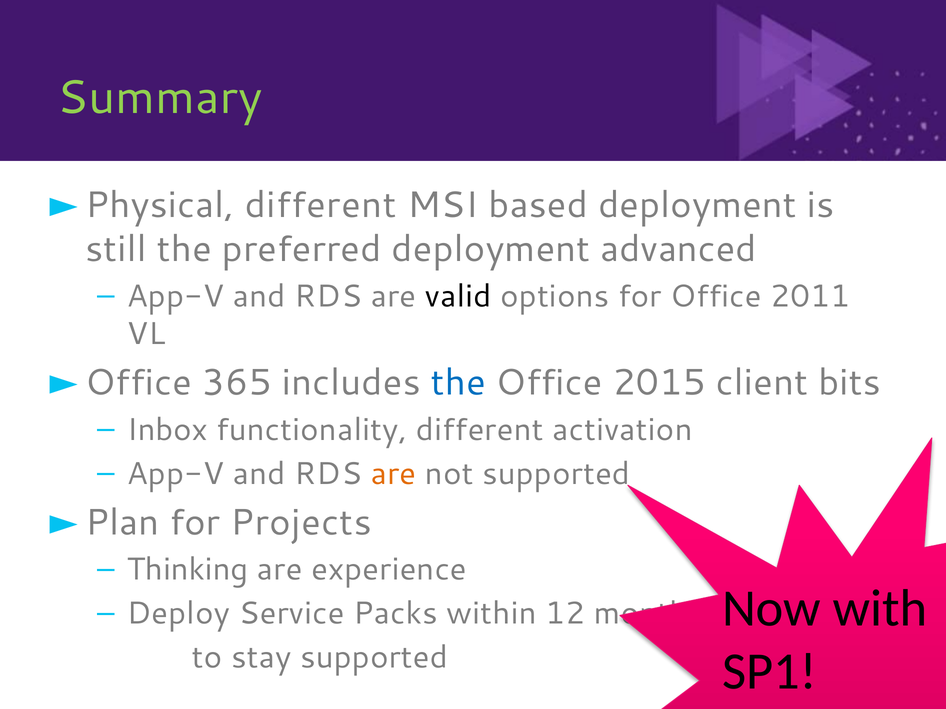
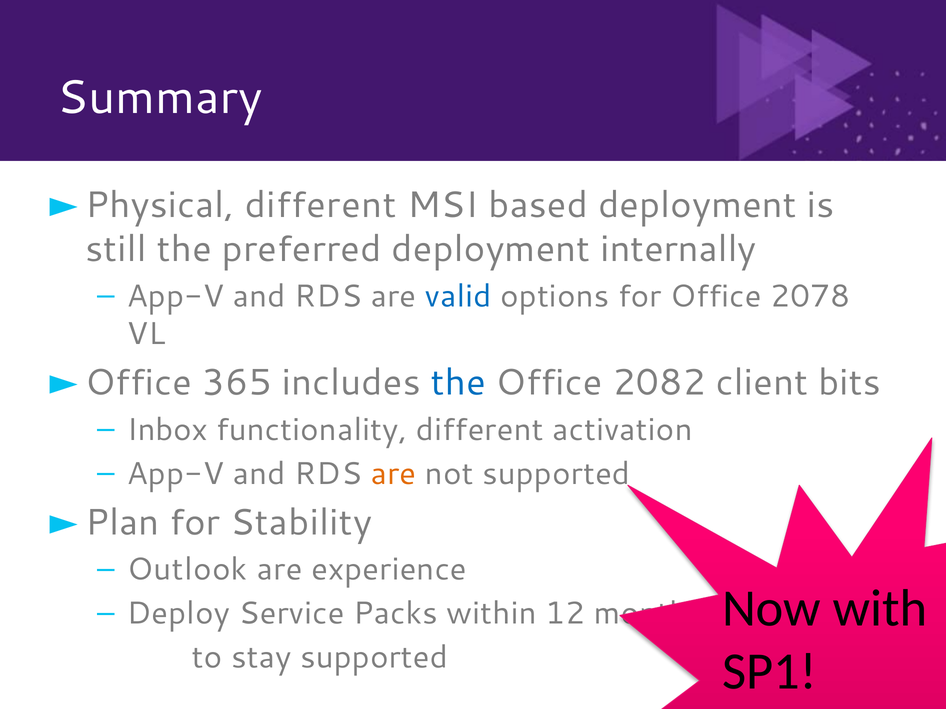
Summary colour: light green -> white
advanced: advanced -> internally
valid colour: black -> blue
2011: 2011 -> 2078
2015: 2015 -> 2082
Projects: Projects -> Stability
Thinking: Thinking -> Outlook
